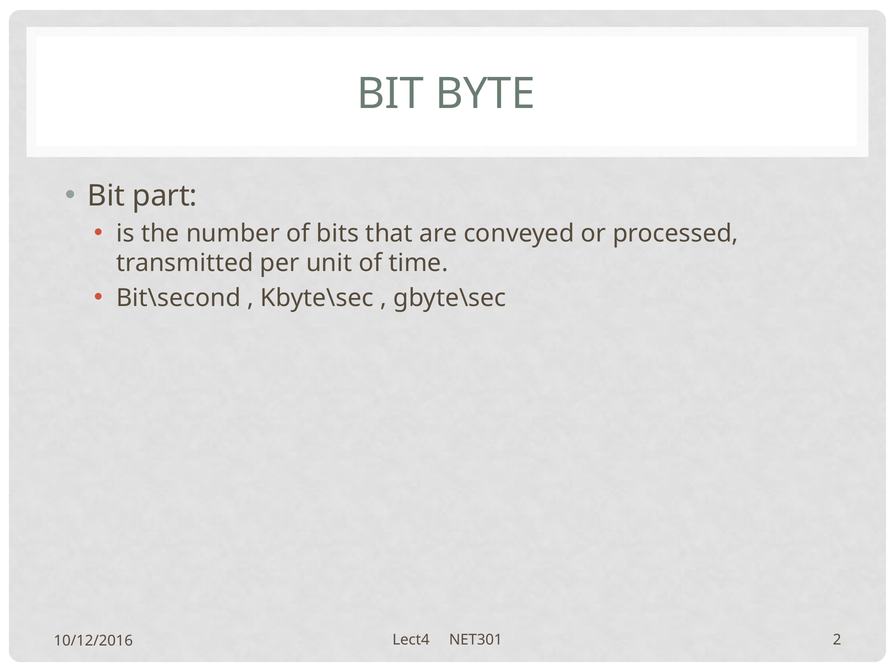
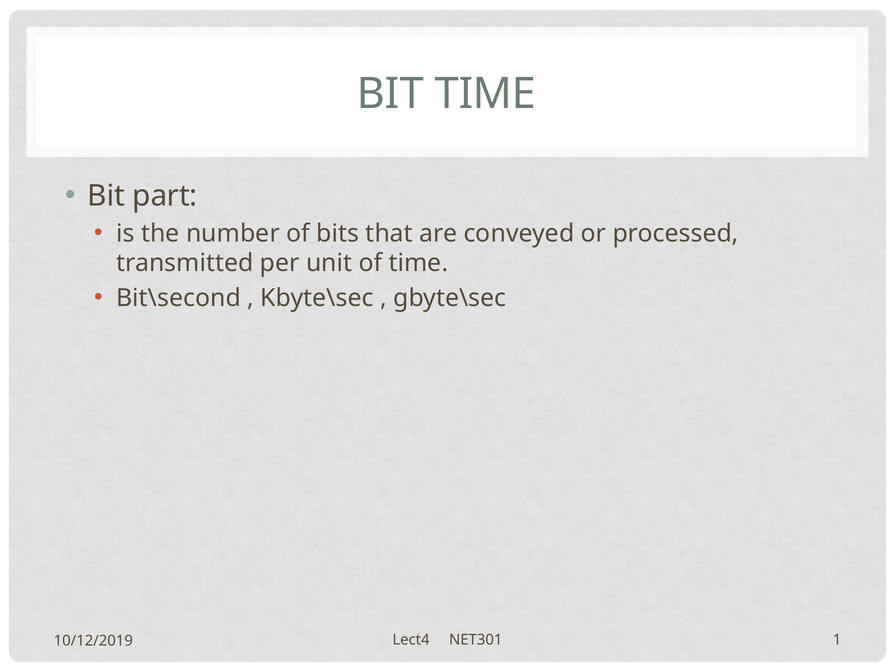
BIT BYTE: BYTE -> TIME
2: 2 -> 1
10/12/2016: 10/12/2016 -> 10/12/2019
